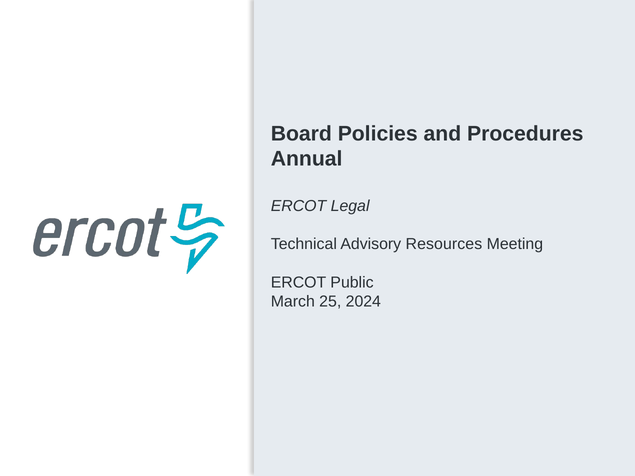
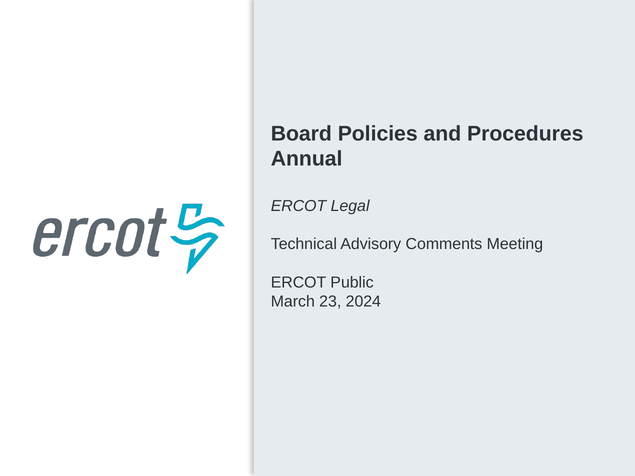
Resources: Resources -> Comments
25: 25 -> 23
